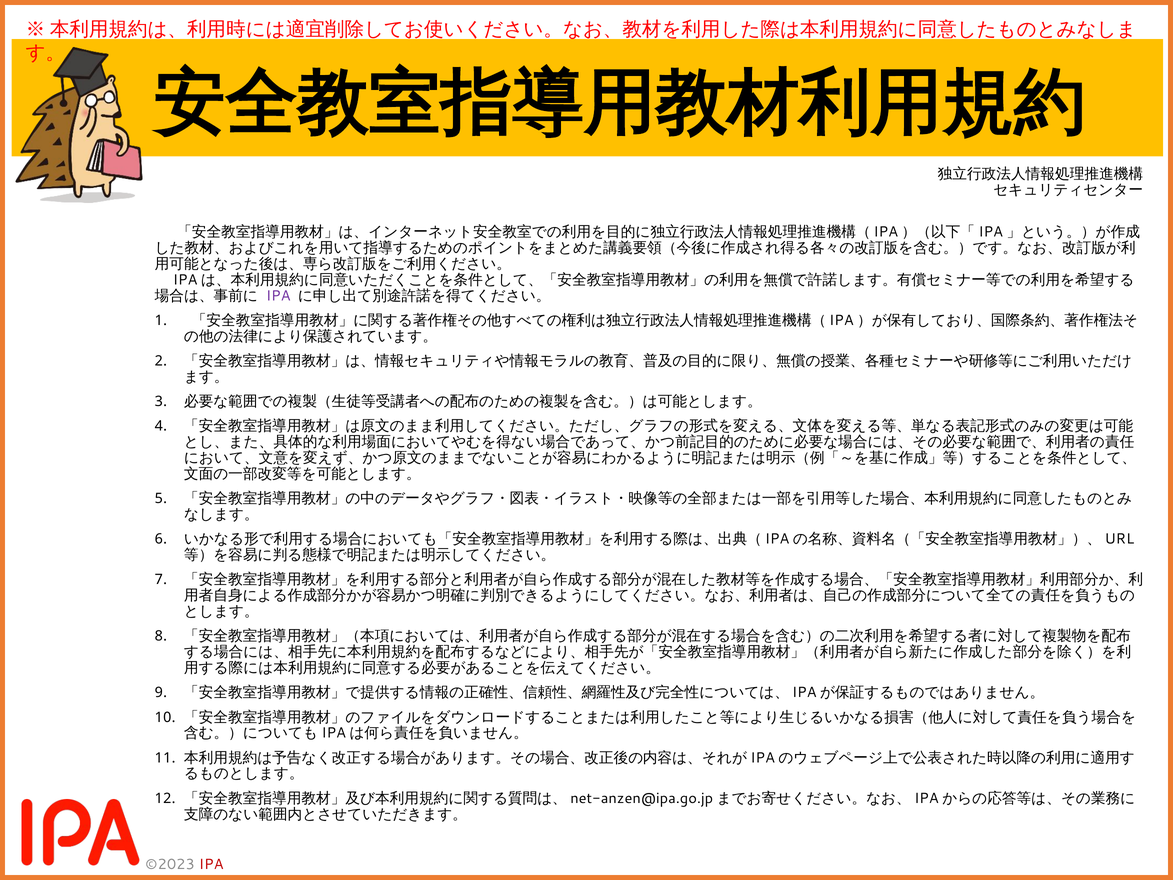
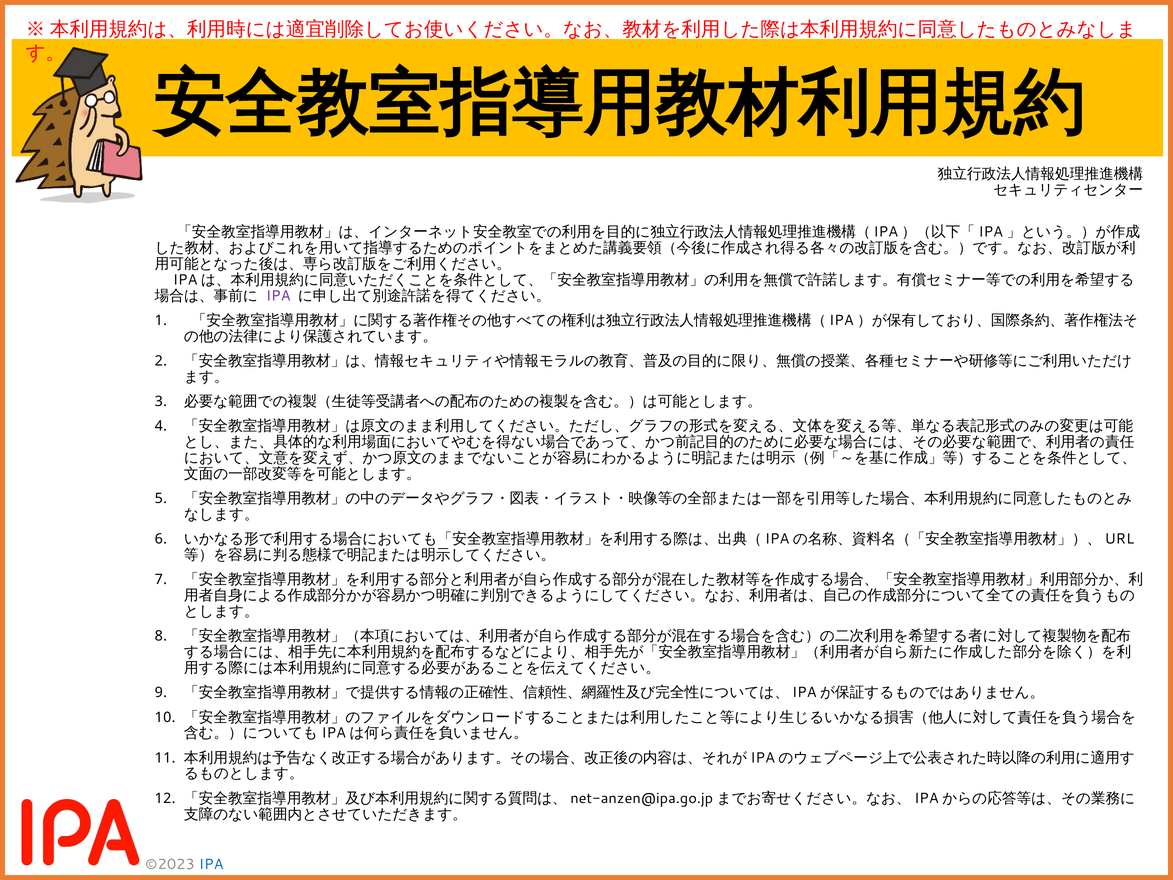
IPA at (211, 864) colour: red -> blue
